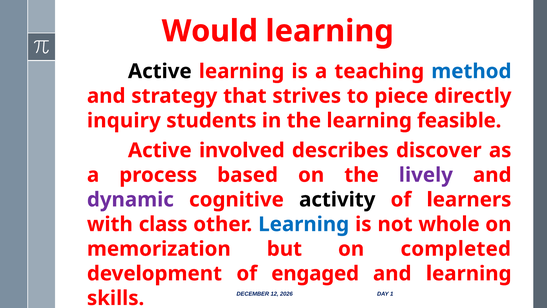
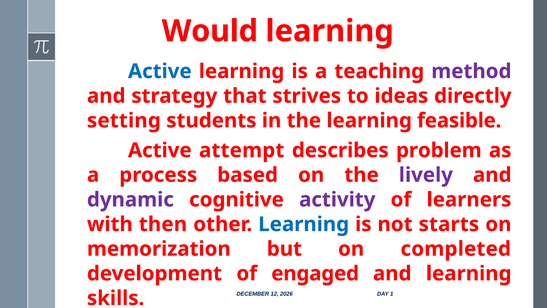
Active at (160, 71) colour: black -> blue
method colour: blue -> purple
piece: piece -> ideas
inquiry: inquiry -> setting
involved: involved -> attempt
discover: discover -> problem
activity colour: black -> purple
class: class -> then
whole: whole -> starts
